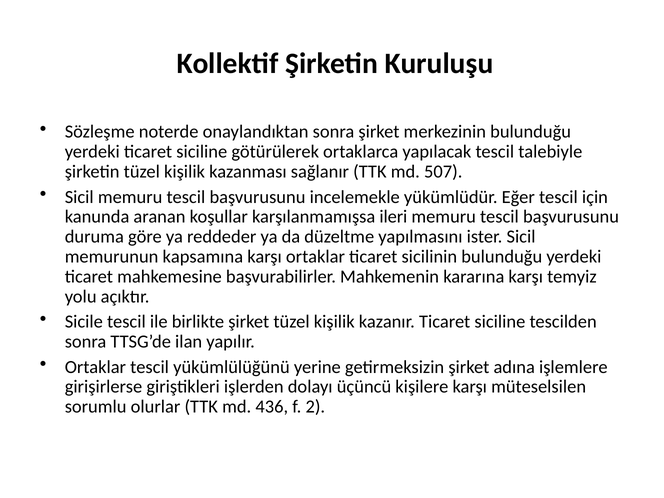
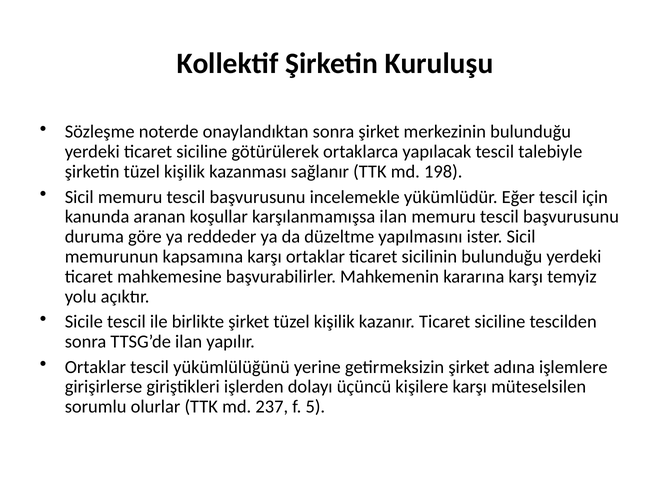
507: 507 -> 198
karşılanmamışsa ileri: ileri -> ilan
436: 436 -> 237
2: 2 -> 5
